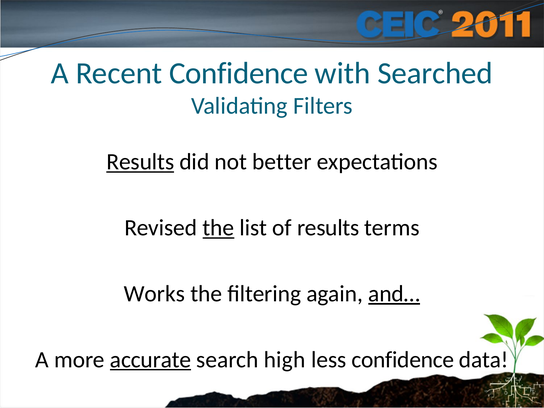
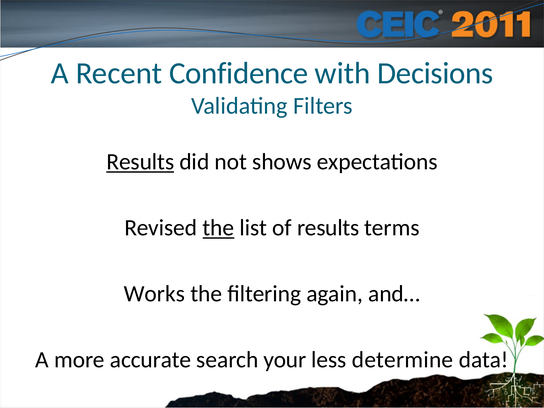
Searched: Searched -> Decisions
better: better -> shows
and… underline: present -> none
accurate underline: present -> none
high: high -> your
less confidence: confidence -> determine
